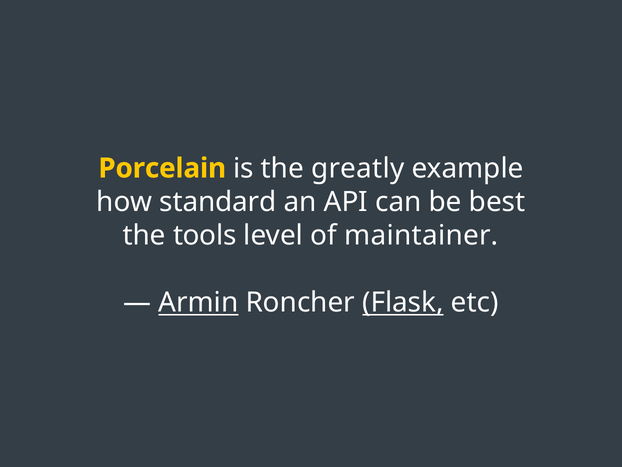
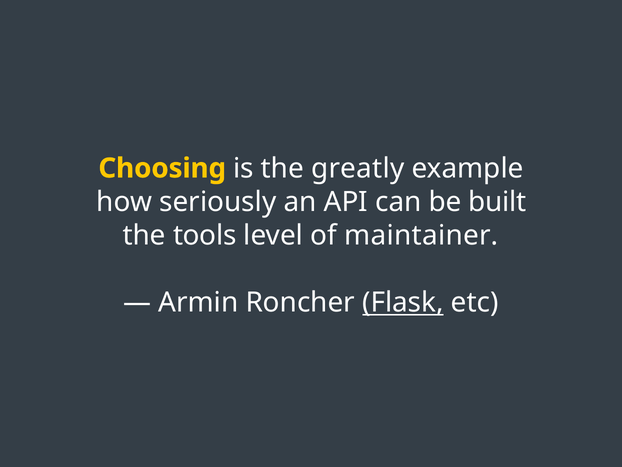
Porcelain: Porcelain -> Choosing
standard: standard -> seriously
best: best -> built
Armin underline: present -> none
